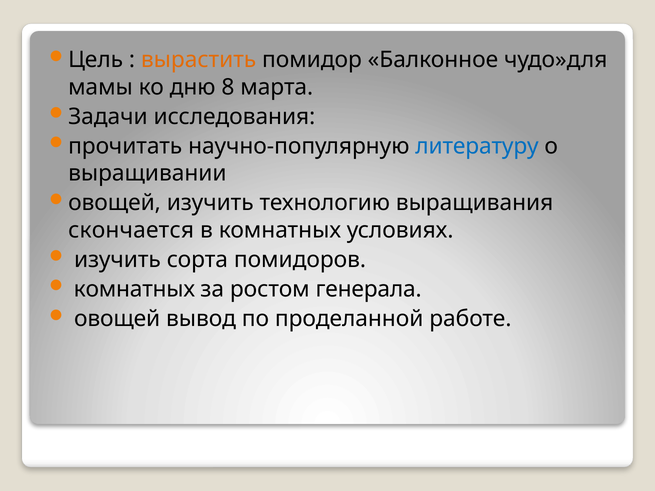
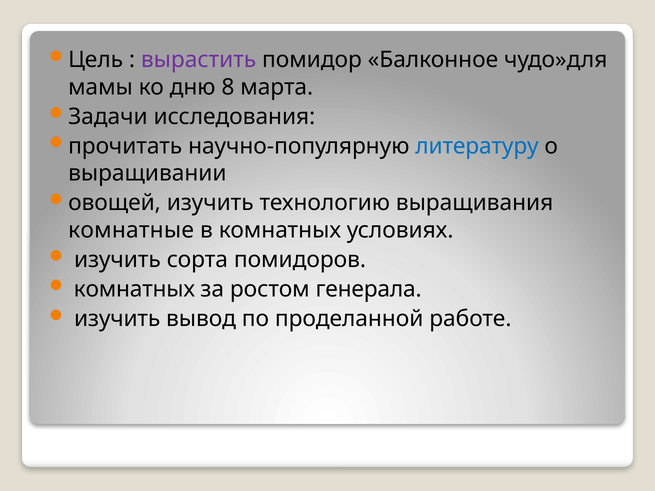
вырастить colour: orange -> purple
скончается: скончается -> комнатные
овощей at (117, 319): овощей -> изучить
